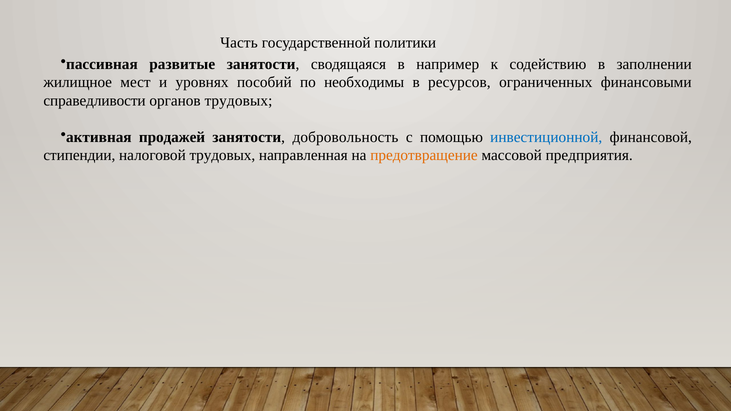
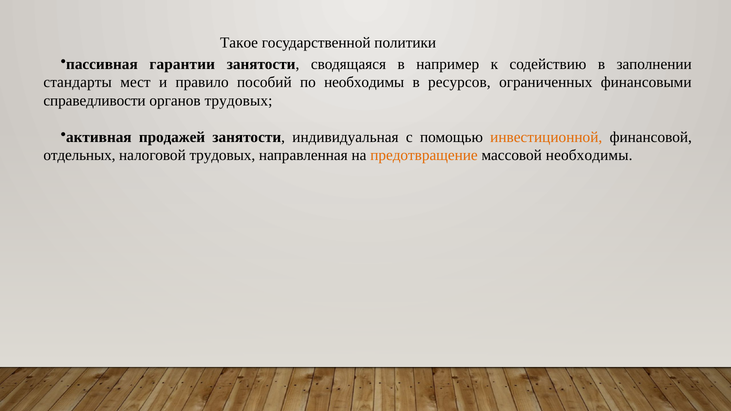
Часть: Часть -> Такое
развитые: развитые -> гарантии
жилищное: жилищное -> стандарты
уровнях: уровнях -> правило
добровольность: добровольность -> индивидуальная
инвестиционной colour: blue -> orange
стипендии: стипендии -> отдельных
массовой предприятия: предприятия -> необходимы
